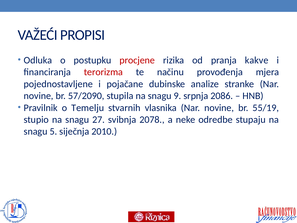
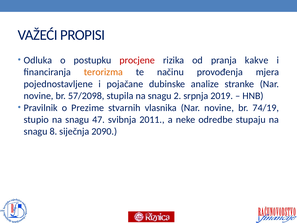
terorizma colour: red -> orange
57/2090: 57/2090 -> 57/2098
9: 9 -> 2
2086: 2086 -> 2019
Temelju: Temelju -> Prezime
55/19: 55/19 -> 74/19
27: 27 -> 47
2078: 2078 -> 2011
5: 5 -> 8
2010: 2010 -> 2090
